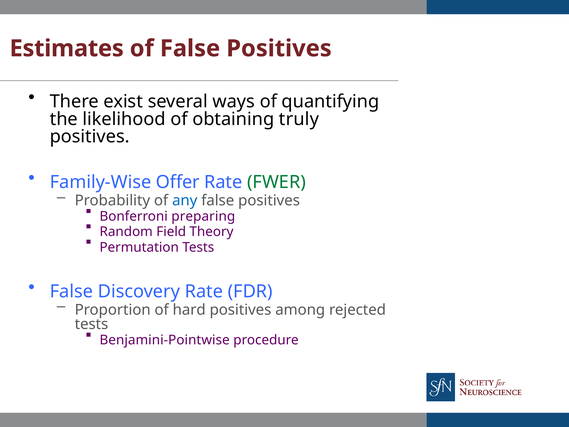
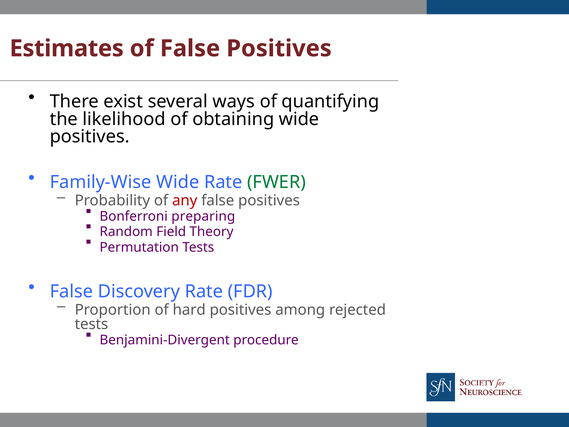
obtaining truly: truly -> wide
Offer at (178, 182): Offer -> Wide
any colour: blue -> red
Benjamini-Pointwise: Benjamini-Pointwise -> Benjamini-Divergent
